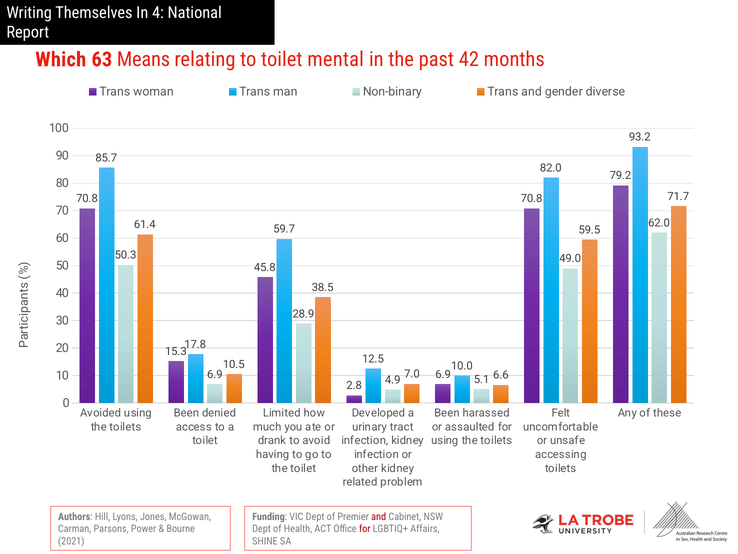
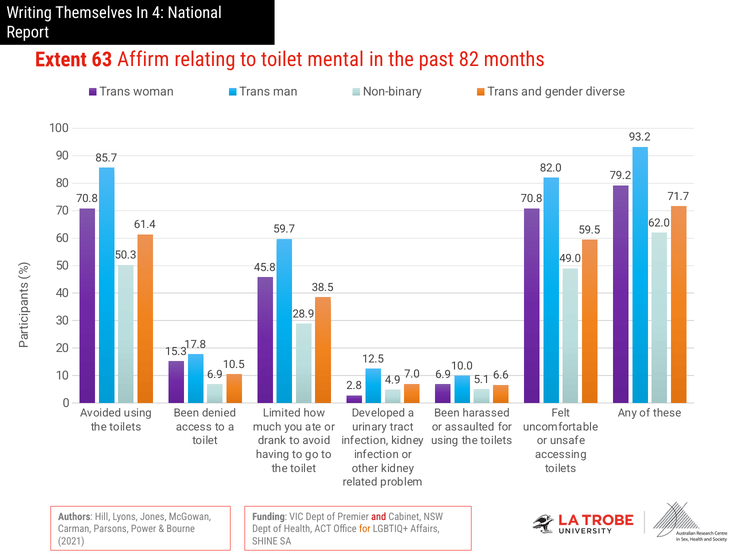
Which: Which -> Extent
Means: Means -> Affirm
42: 42 -> 82
for at (365, 529) colour: red -> orange
